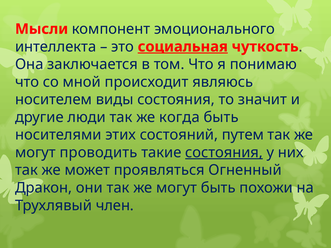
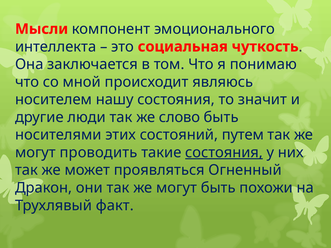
социальная underline: present -> none
виды: виды -> нашу
когда: когда -> слово
член: член -> факт
